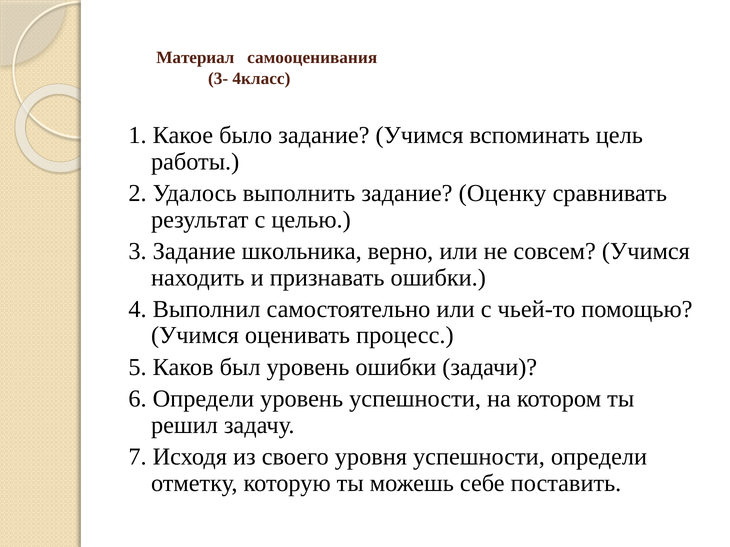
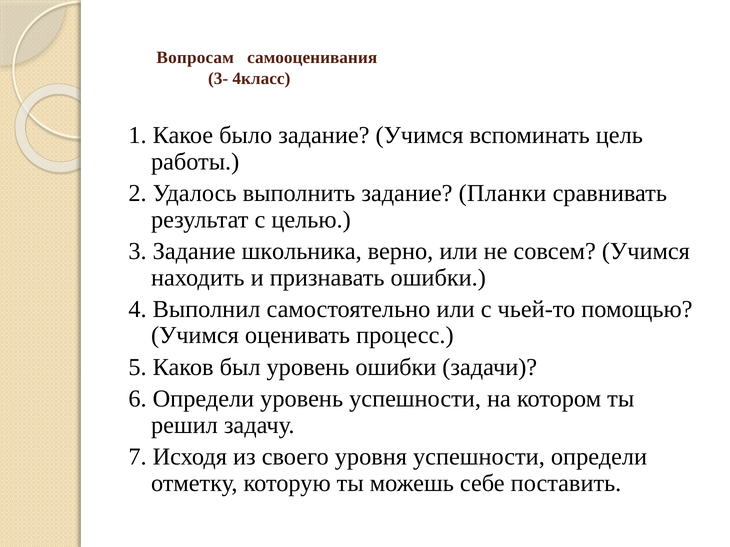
Материал: Материал -> Вопросам
Оценку: Оценку -> Планки
